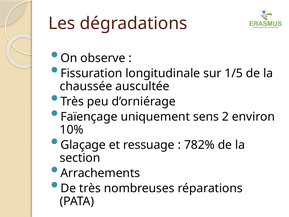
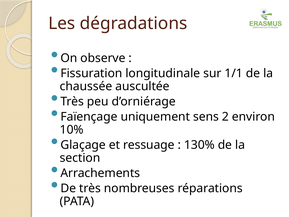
1/5: 1/5 -> 1/1
782%: 782% -> 130%
